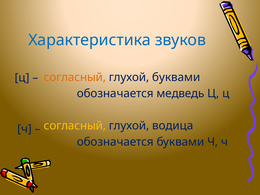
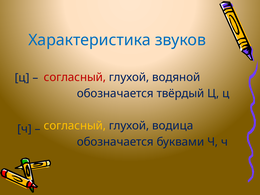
согласный at (75, 77) colour: orange -> red
глухой буквами: буквами -> водяной
медведь: медведь -> твёрдый
